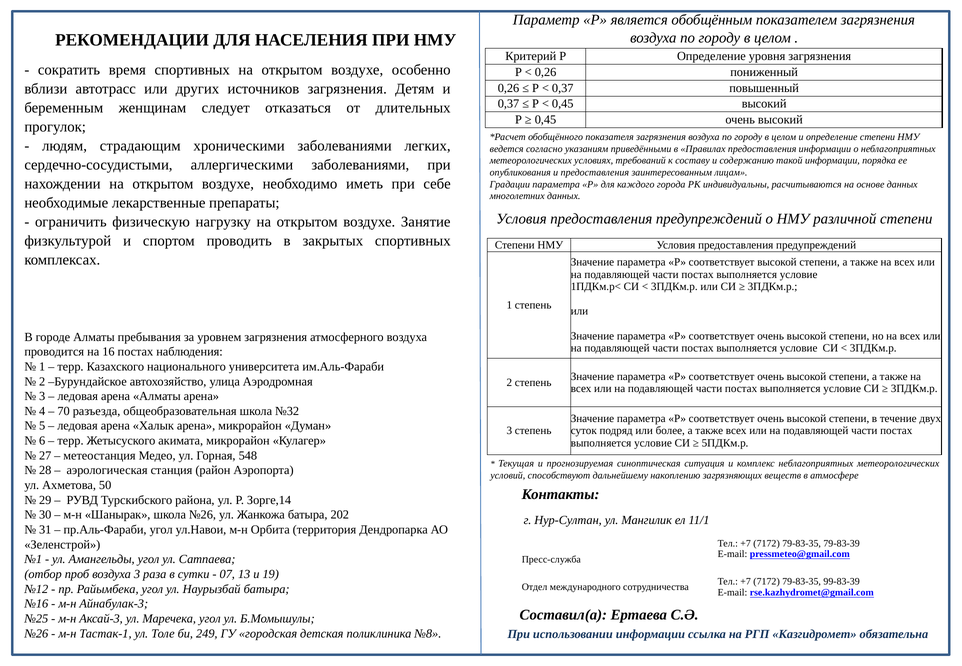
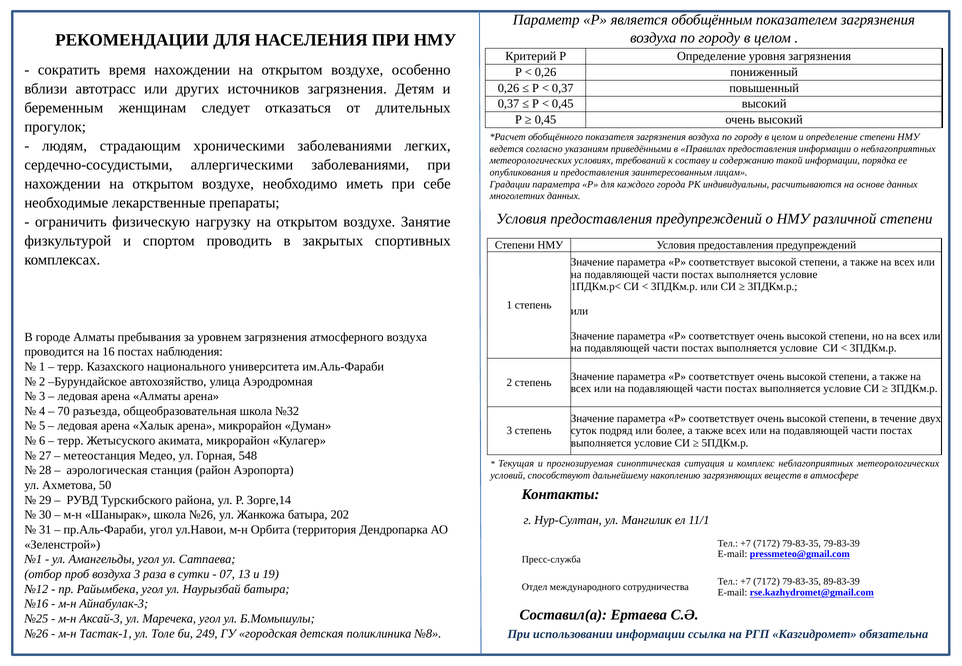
время спортивных: спортивных -> нахождении
99-83-39: 99-83-39 -> 89-83-39
